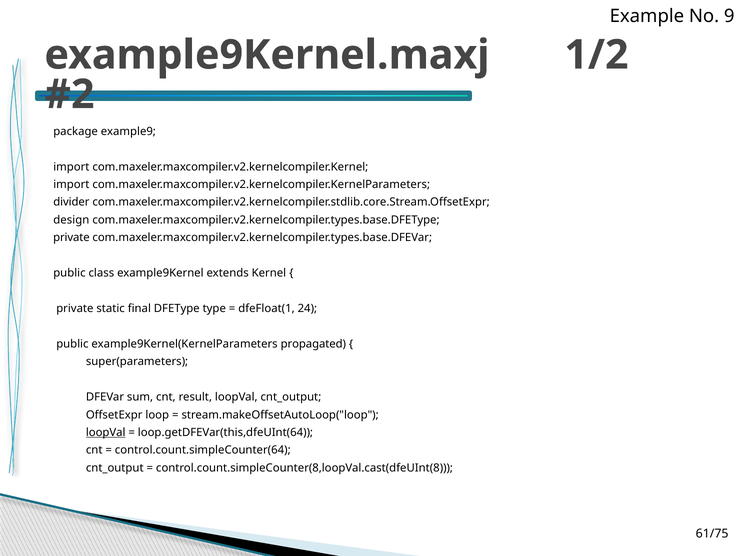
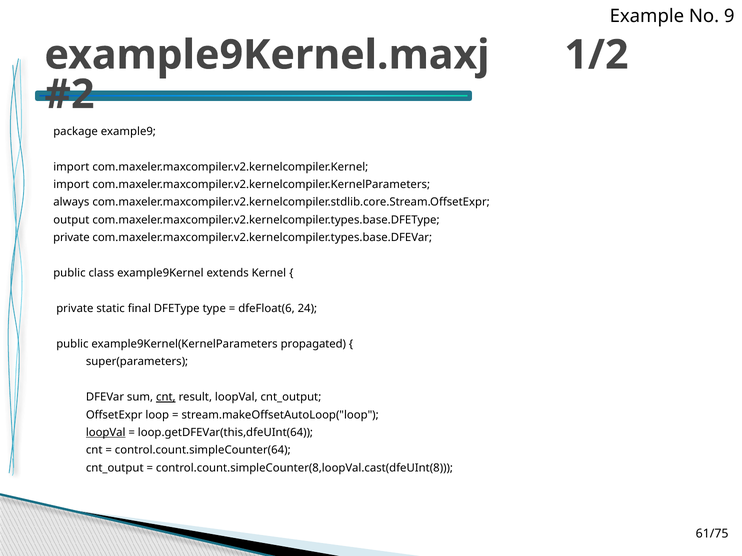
divider: divider -> always
design: design -> output
dfeFloat(1: dfeFloat(1 -> dfeFloat(6
cnt at (166, 397) underline: none -> present
